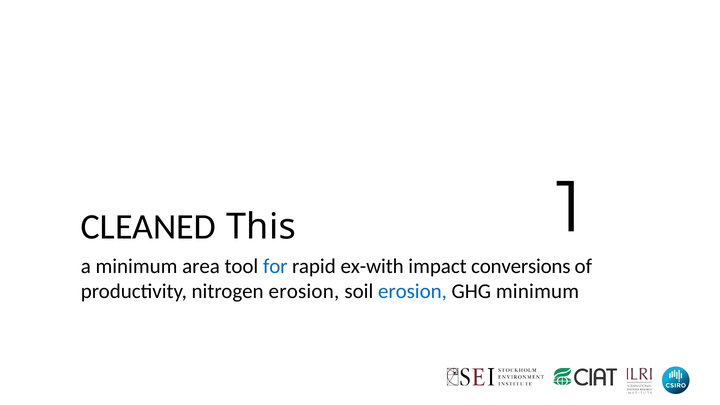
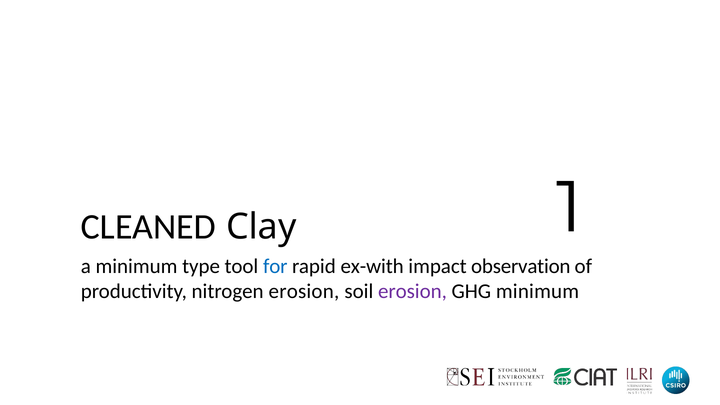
This: This -> Clay
area: area -> type
conversions: conversions -> observation
erosion at (412, 291) colour: blue -> purple
